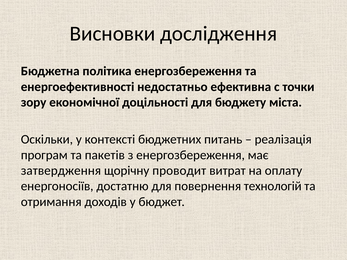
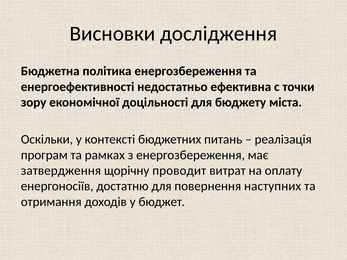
пакетів: пакетів -> рамках
технологій: технологій -> наступних
